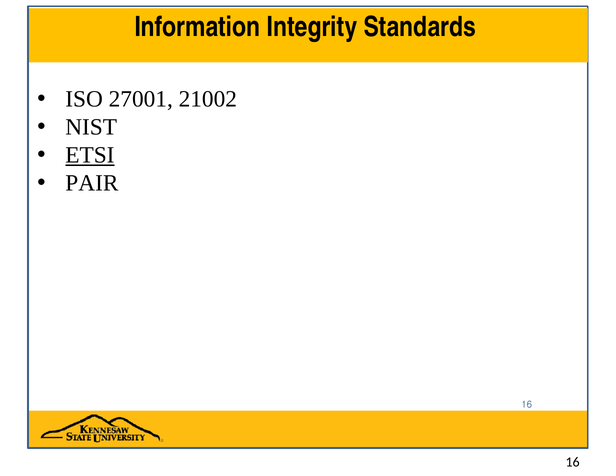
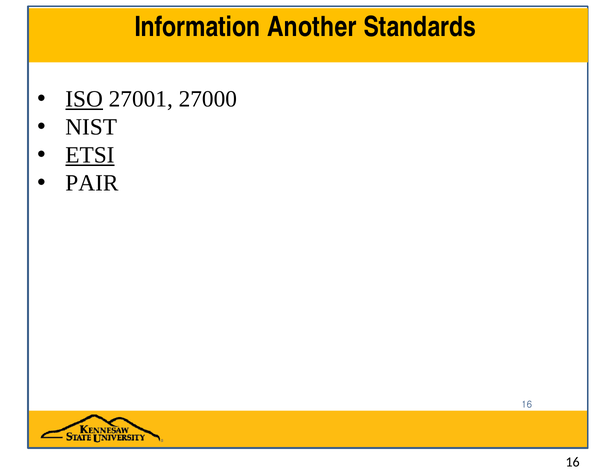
Integrity: Integrity -> Another
ISO underline: none -> present
21002: 21002 -> 27000
